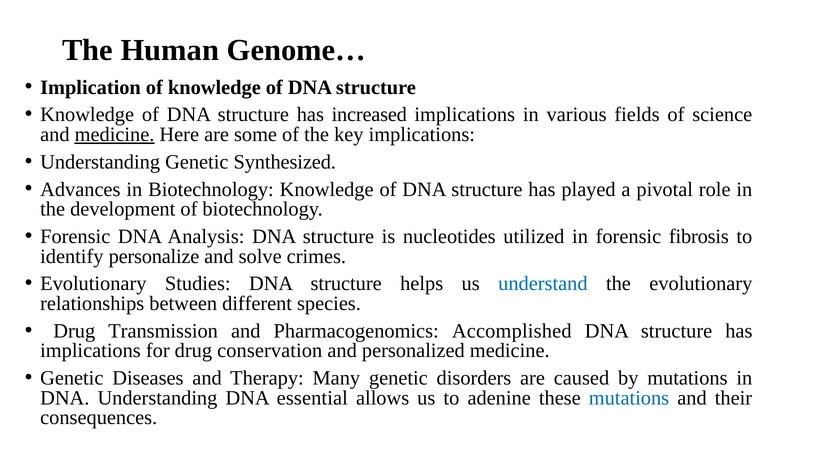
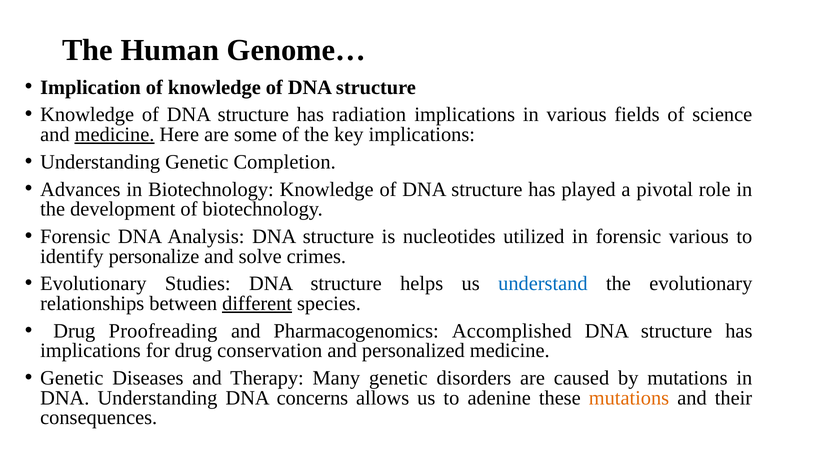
increased: increased -> radiation
Synthesized: Synthesized -> Completion
forensic fibrosis: fibrosis -> various
different underline: none -> present
Transmission: Transmission -> Proofreading
essential: essential -> concerns
mutations at (629, 398) colour: blue -> orange
